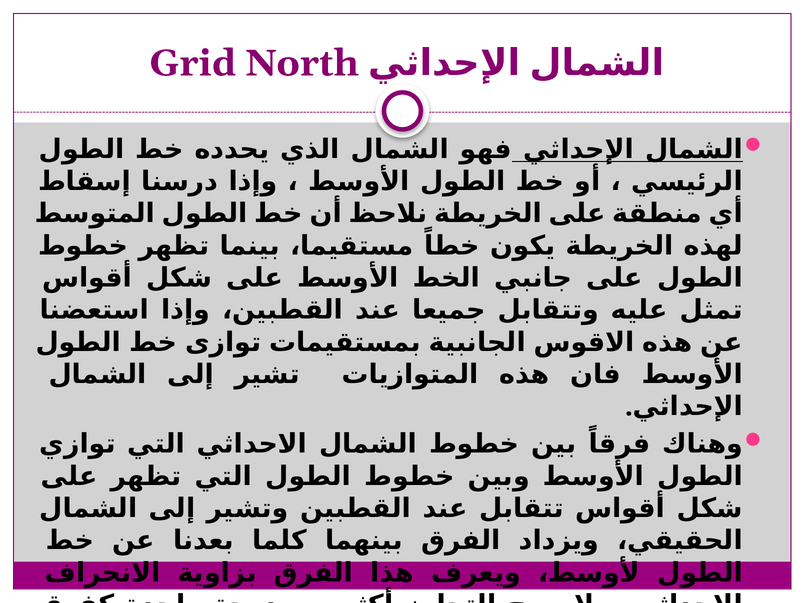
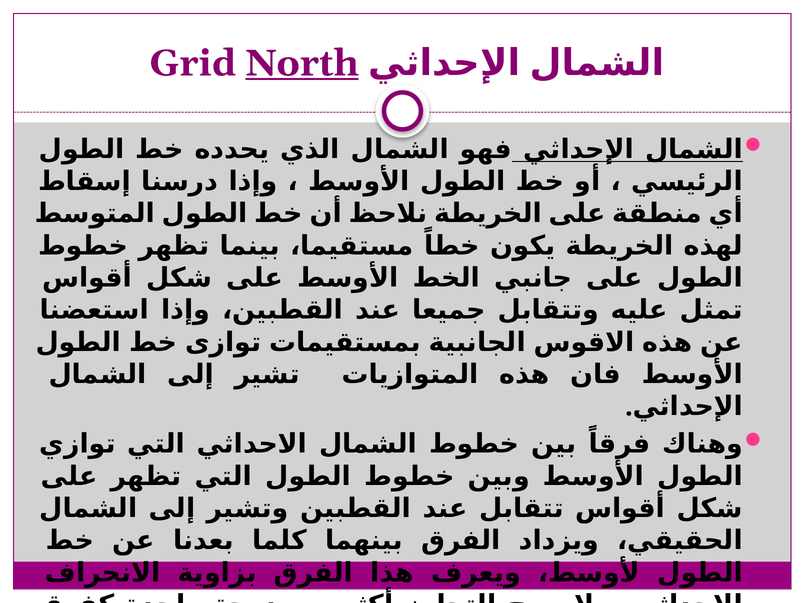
North underline: none -> present
